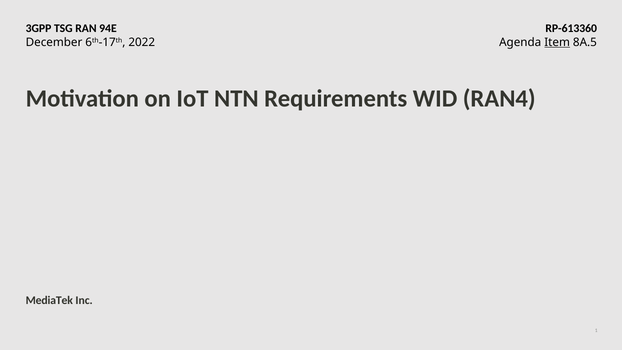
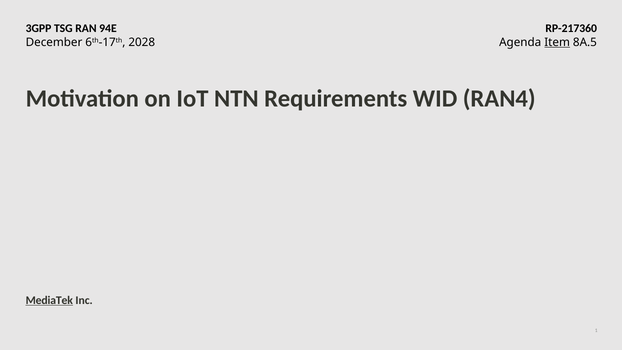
RP-613360: RP-613360 -> RP-217360
2022: 2022 -> 2028
MediaTek underline: none -> present
